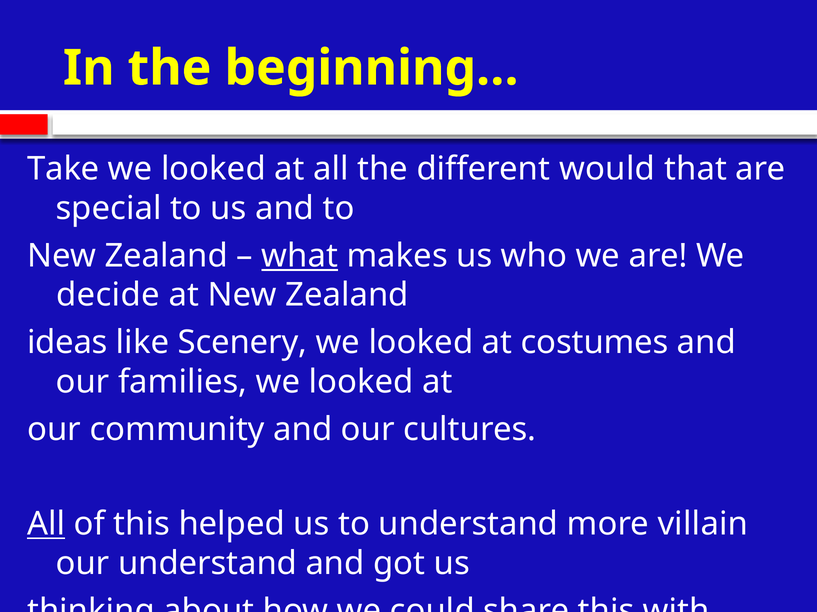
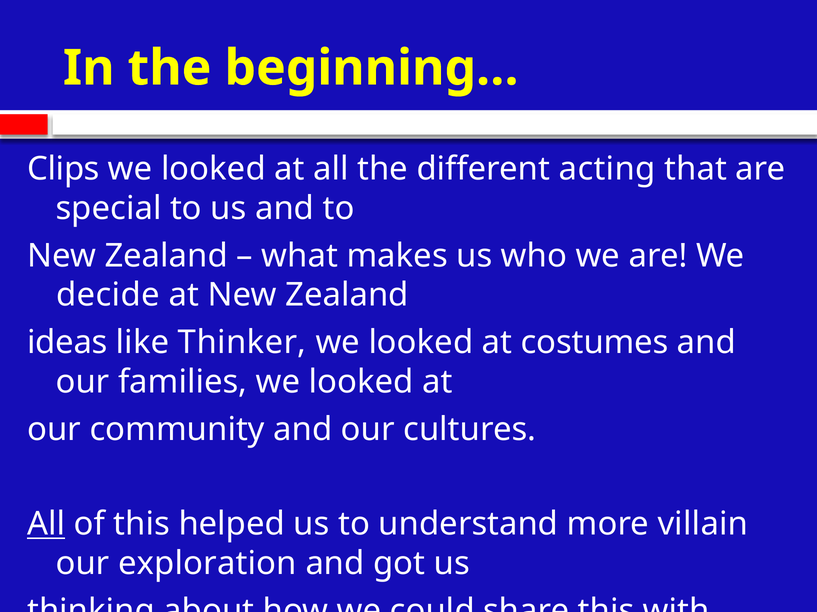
Take: Take -> Clips
would: would -> acting
what underline: present -> none
Scenery: Scenery -> Thinker
our understand: understand -> exploration
